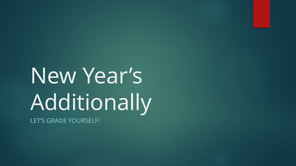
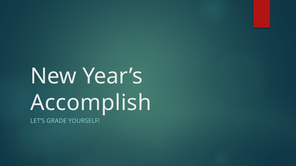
Additionally: Additionally -> Accomplish
